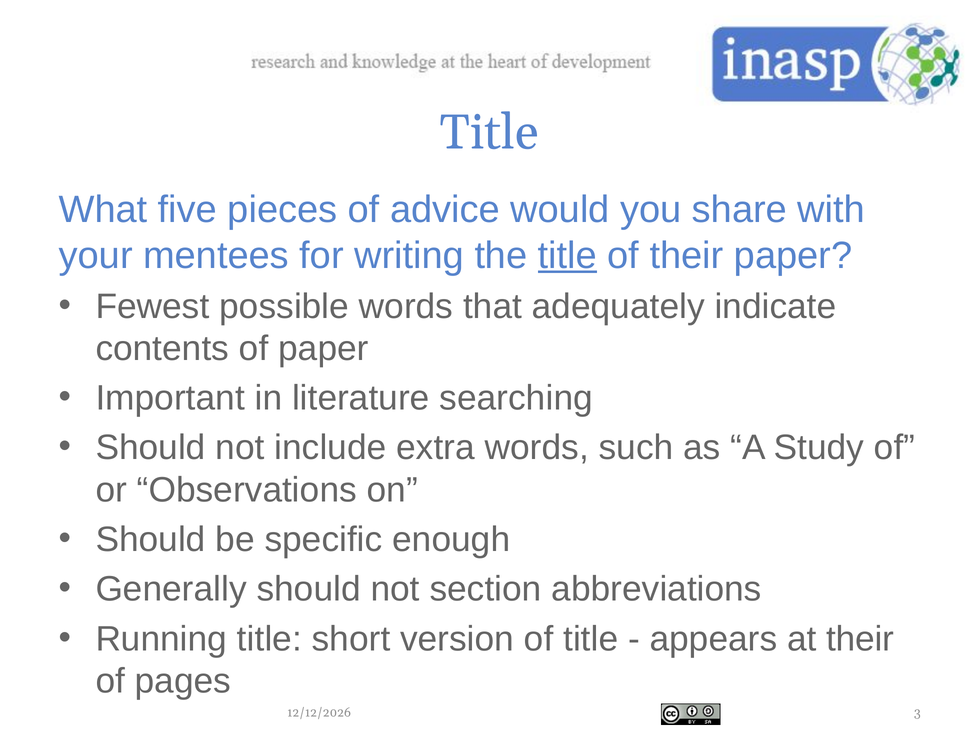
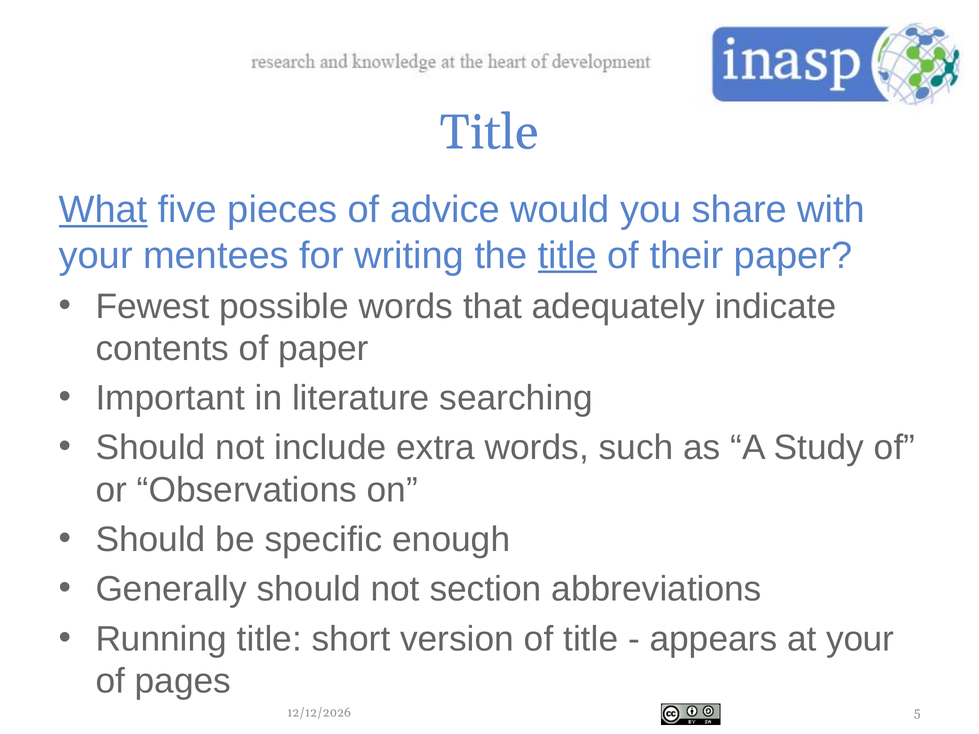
What underline: none -> present
at their: their -> your
3: 3 -> 5
